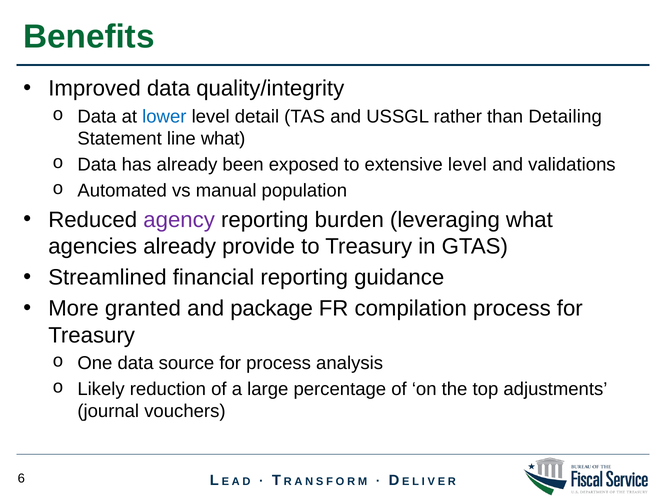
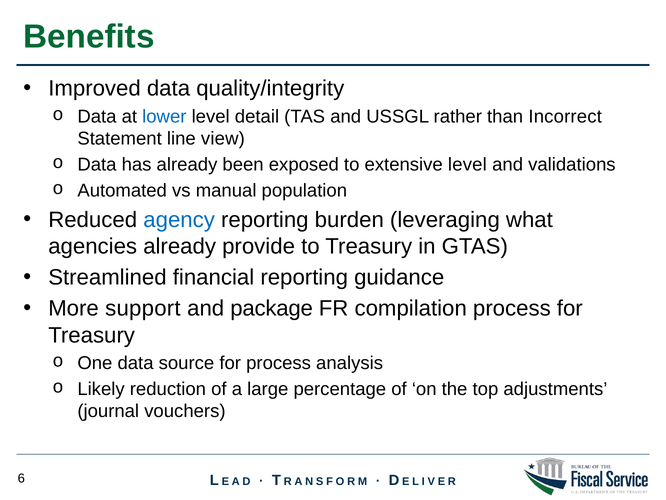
Detailing: Detailing -> Incorrect
line what: what -> view
agency colour: purple -> blue
granted: granted -> support
